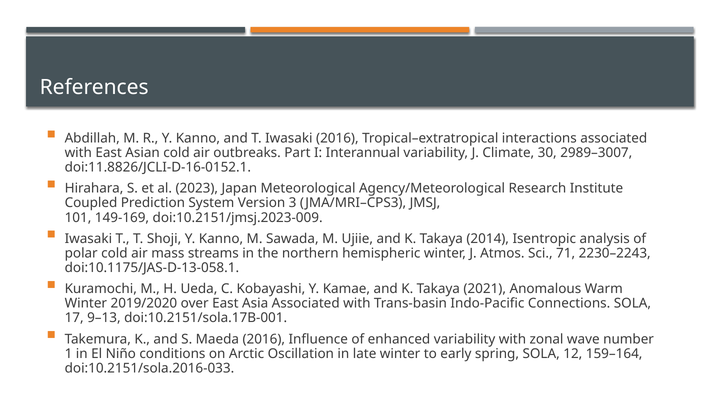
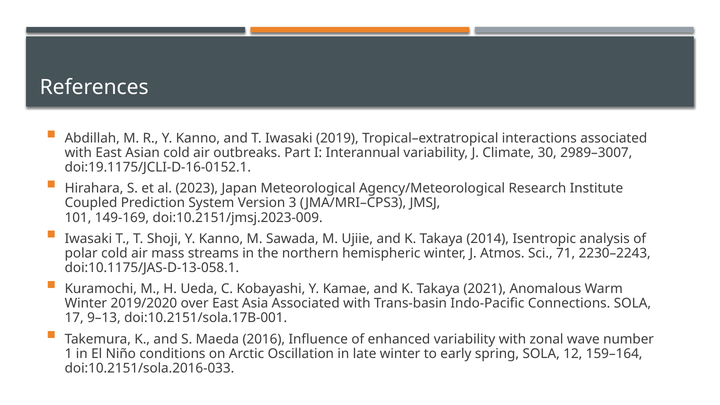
Iwasaki 2016: 2016 -> 2019
doi:11.8826/JCLI-D-16-0152.1: doi:11.8826/JCLI-D-16-0152.1 -> doi:19.1175/JCLI-D-16-0152.1
